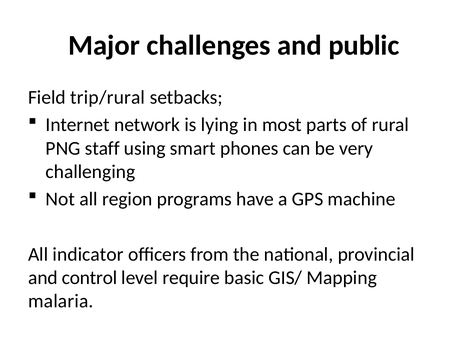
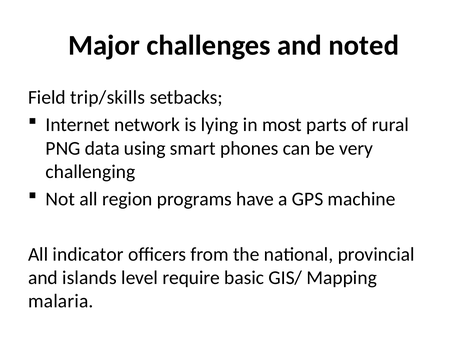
public: public -> noted
trip/rural: trip/rural -> trip/skills
staff: staff -> data
control: control -> islands
